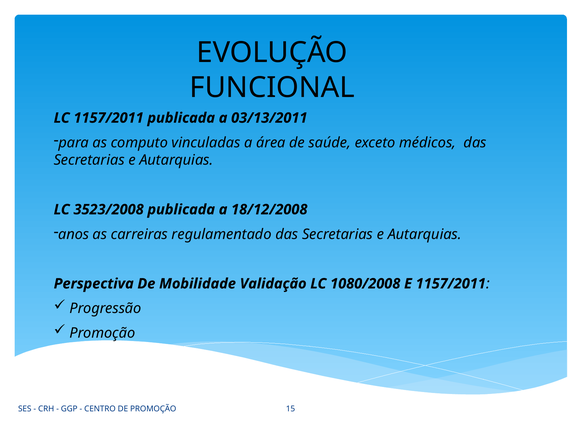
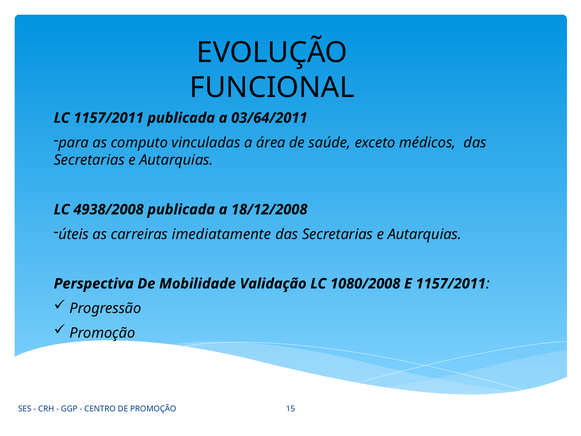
03/13/2011: 03/13/2011 -> 03/64/2011
3523/2008: 3523/2008 -> 4938/2008
anos: anos -> úteis
regulamentado: regulamentado -> imediatamente
